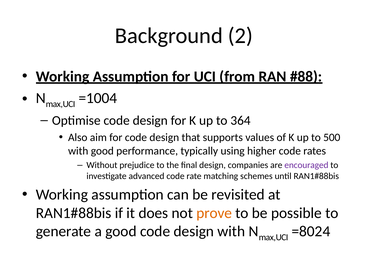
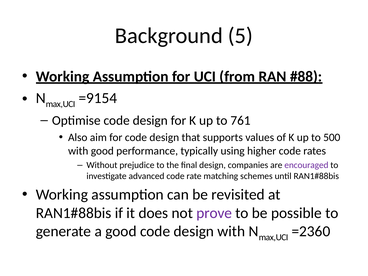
2: 2 -> 5
=1004: =1004 -> =9154
364: 364 -> 761
prove colour: orange -> purple
=8024: =8024 -> =2360
